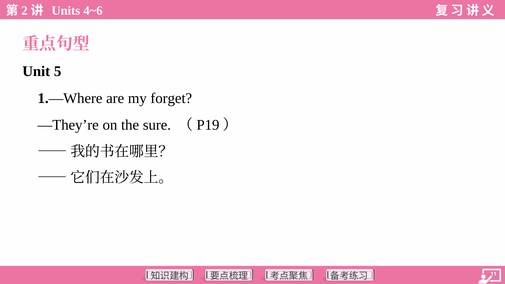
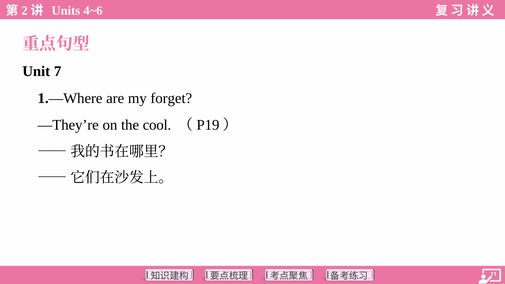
5: 5 -> 7
sure: sure -> cool
